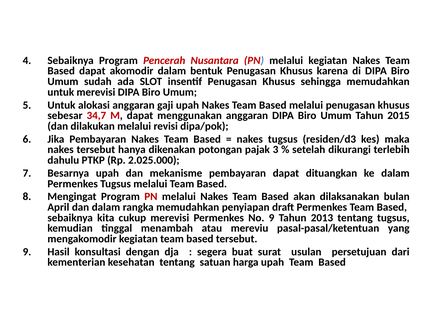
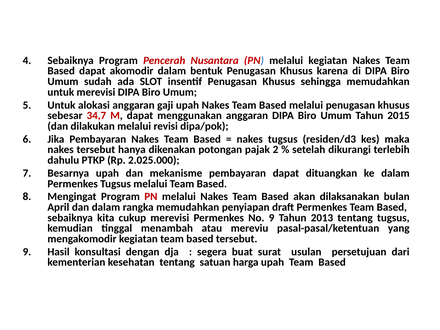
3: 3 -> 2
